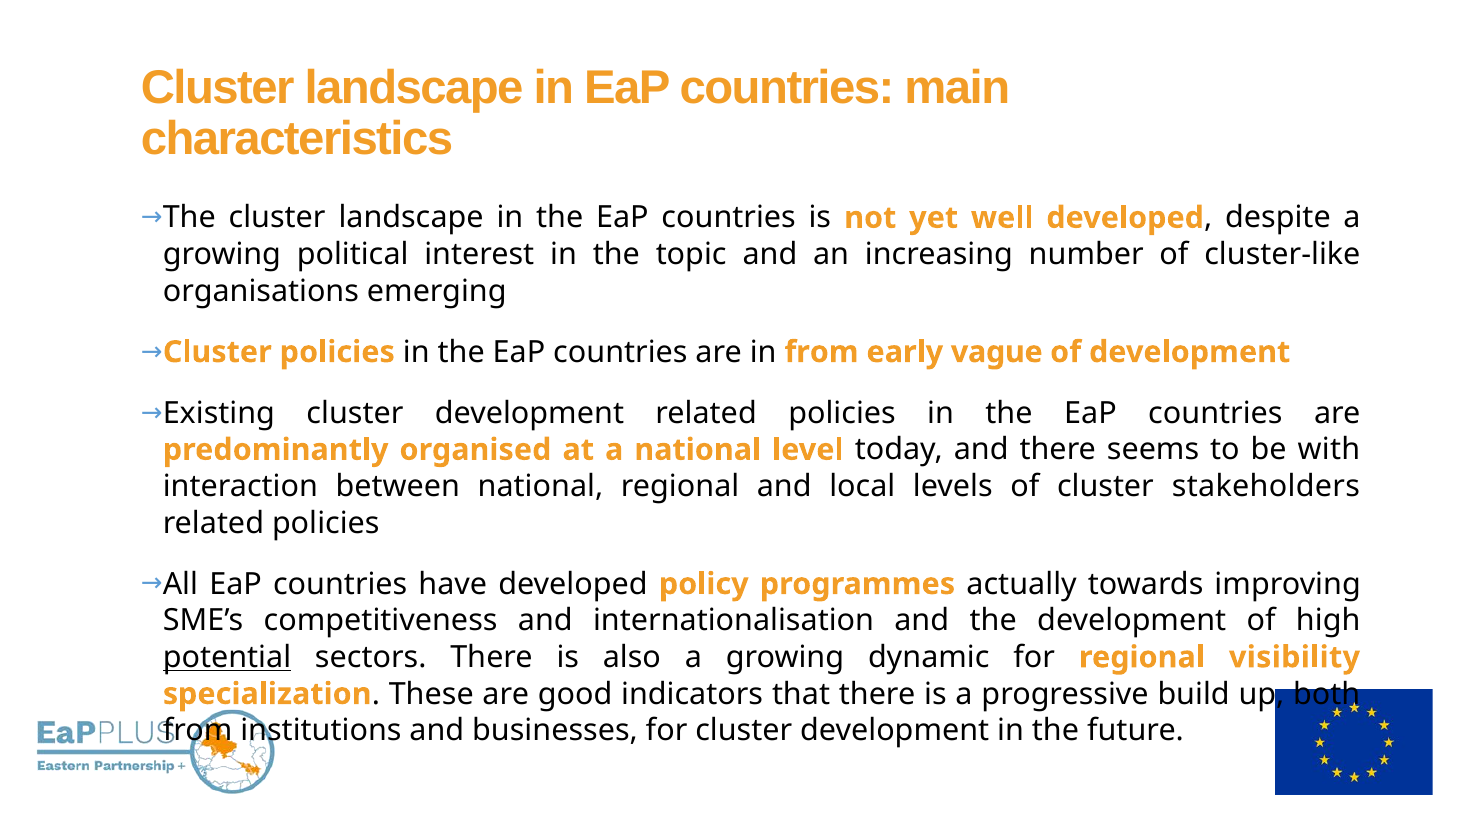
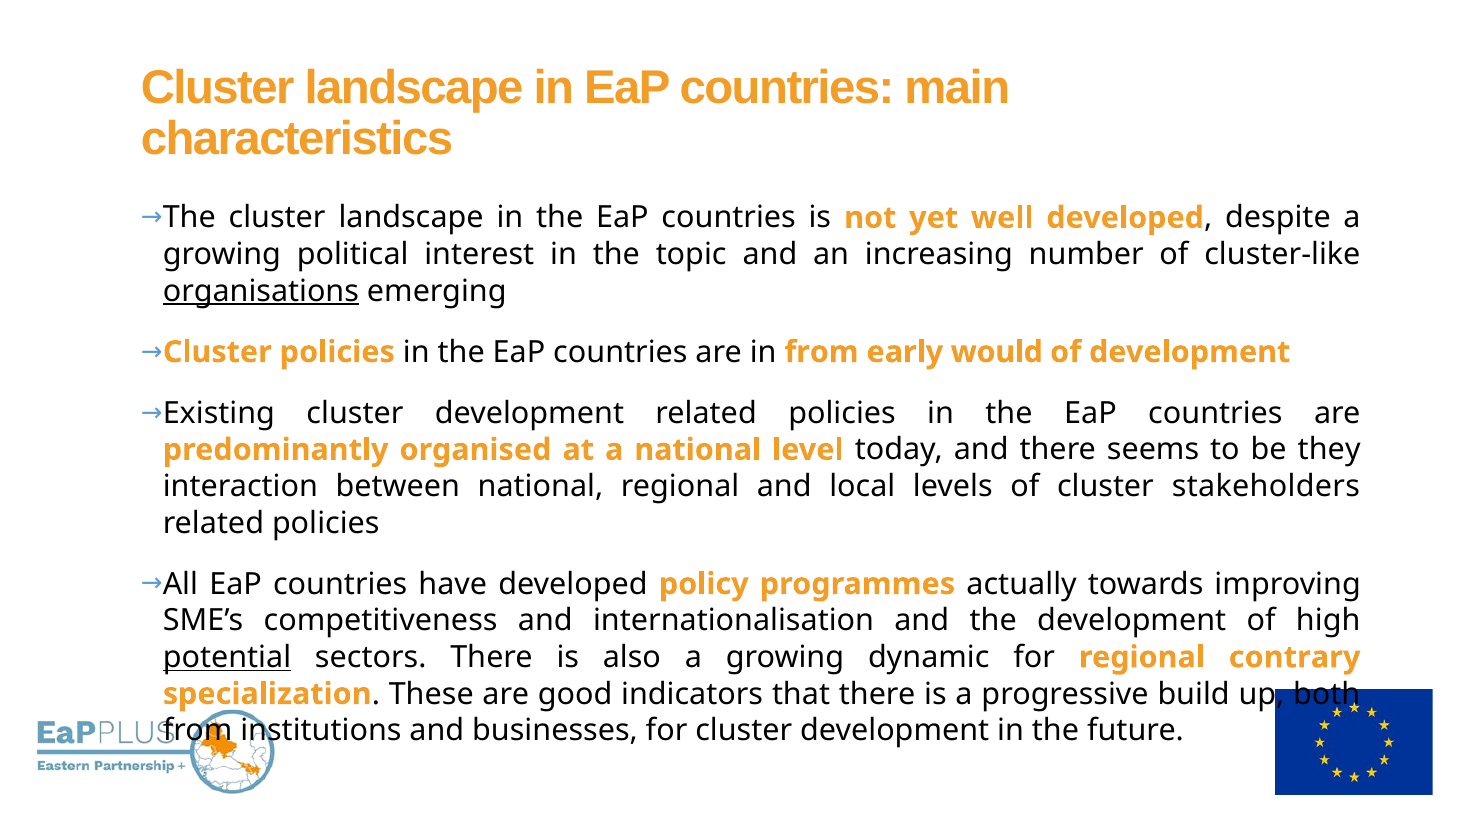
organisations underline: none -> present
vague: vague -> would
with: with -> they
visibility: visibility -> contrary
